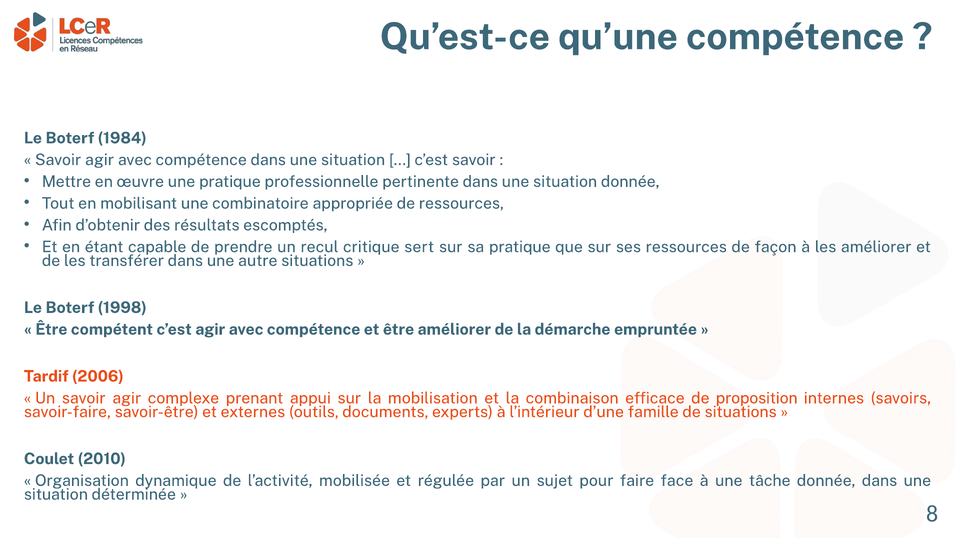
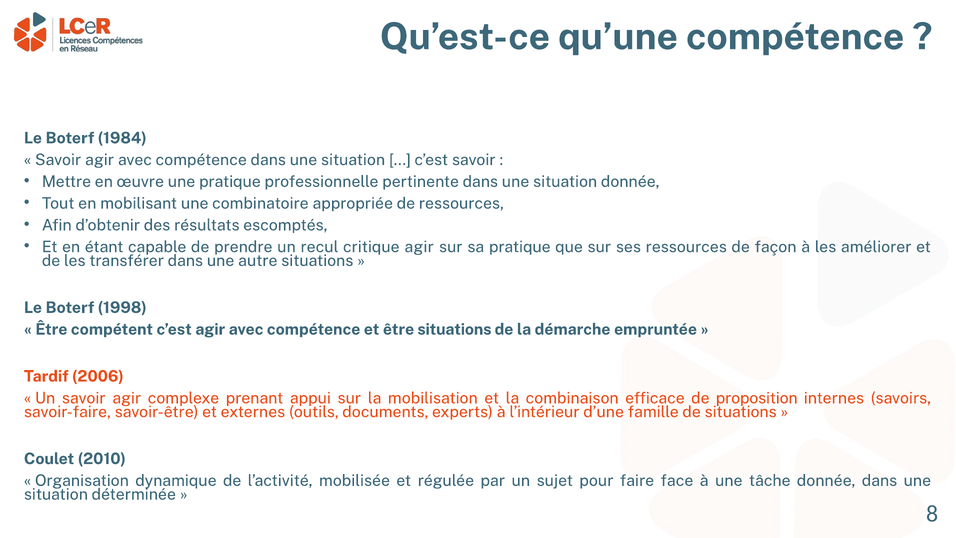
critique sert: sert -> agir
être améliorer: améliorer -> situations
